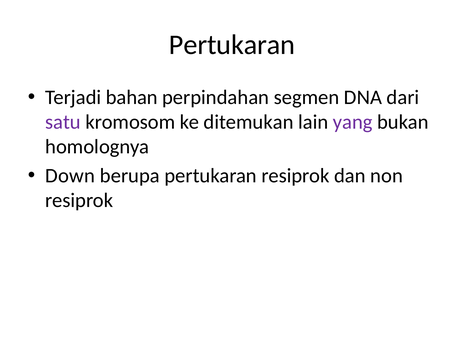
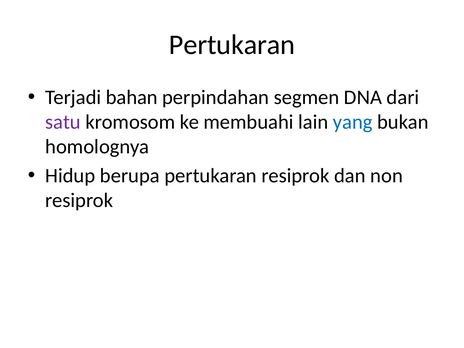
ditemukan: ditemukan -> membuahi
yang colour: purple -> blue
Down: Down -> Hidup
